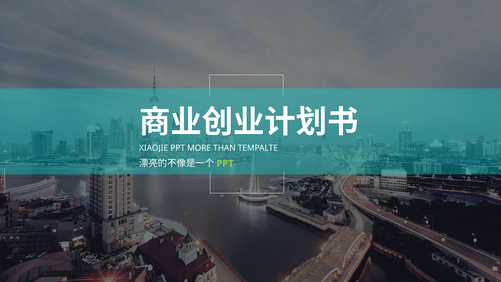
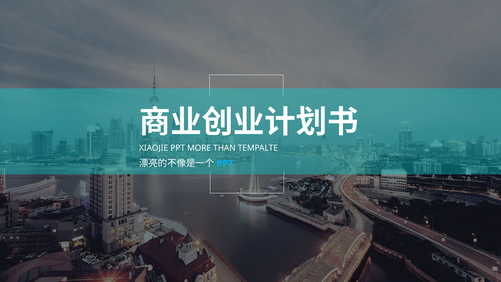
PPT at (225, 163) colour: light green -> light blue
